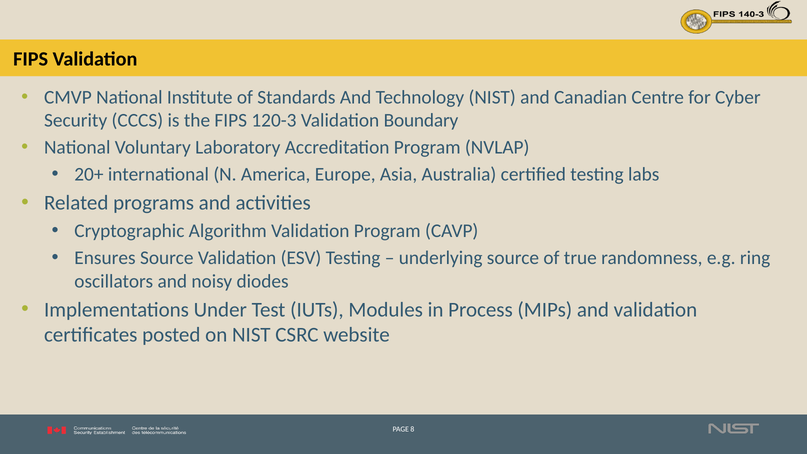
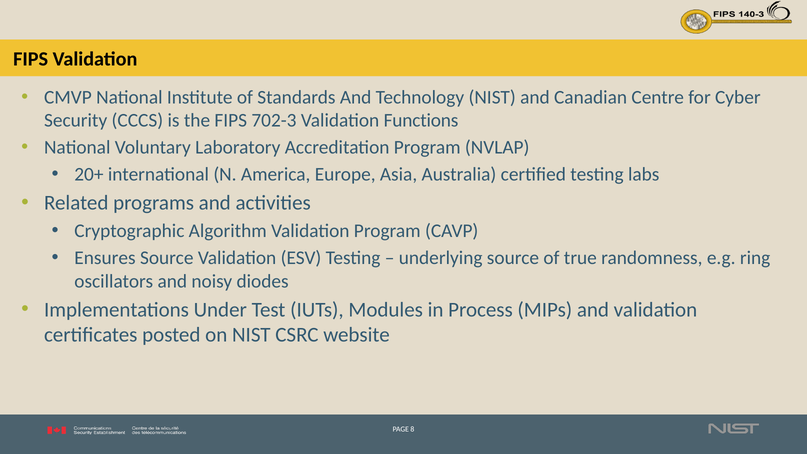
120-3: 120-3 -> 702-3
Boundary: Boundary -> Functions
